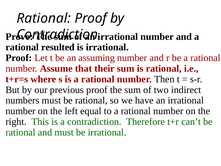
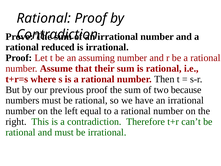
resulted: resulted -> reduced
indirect: indirect -> because
